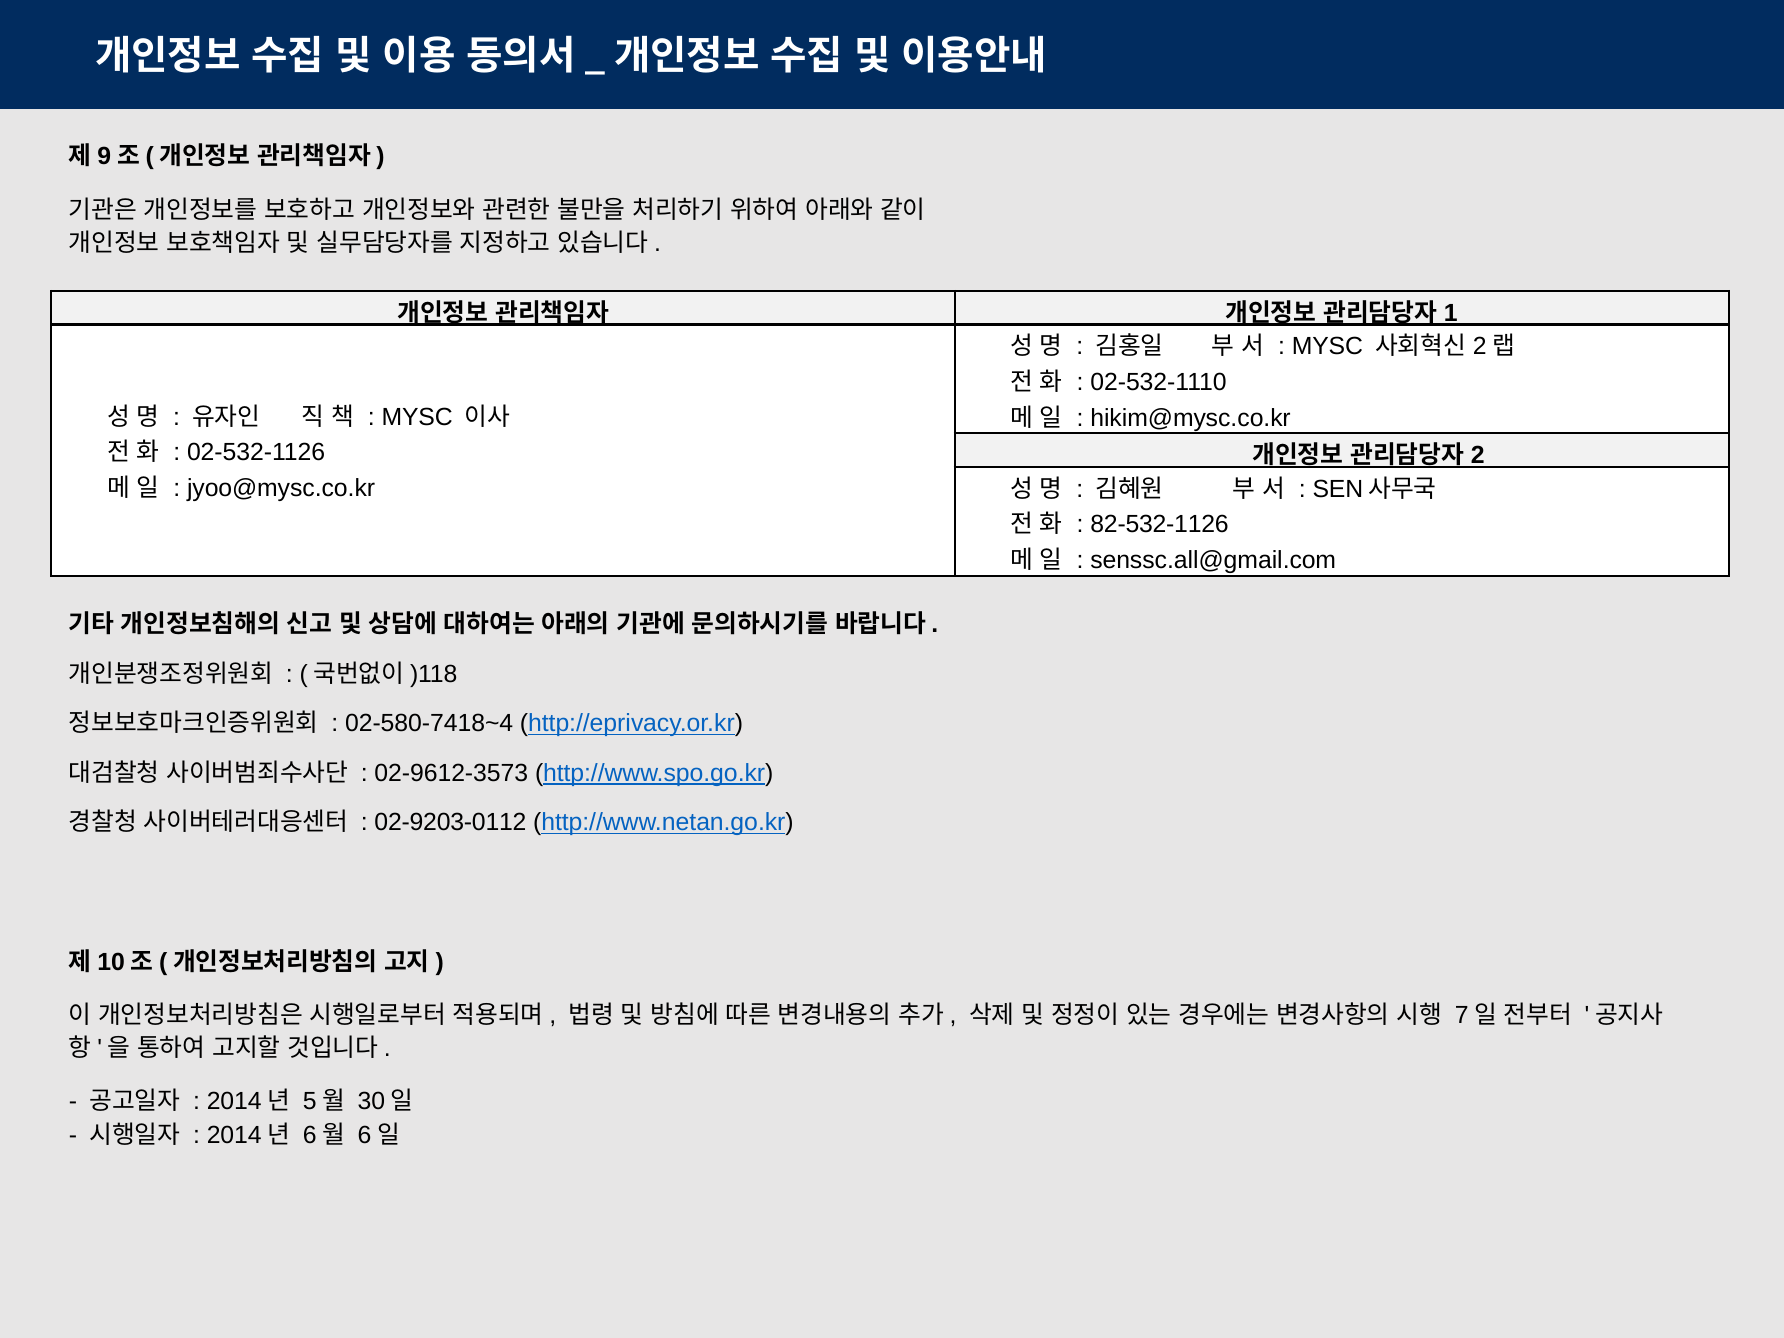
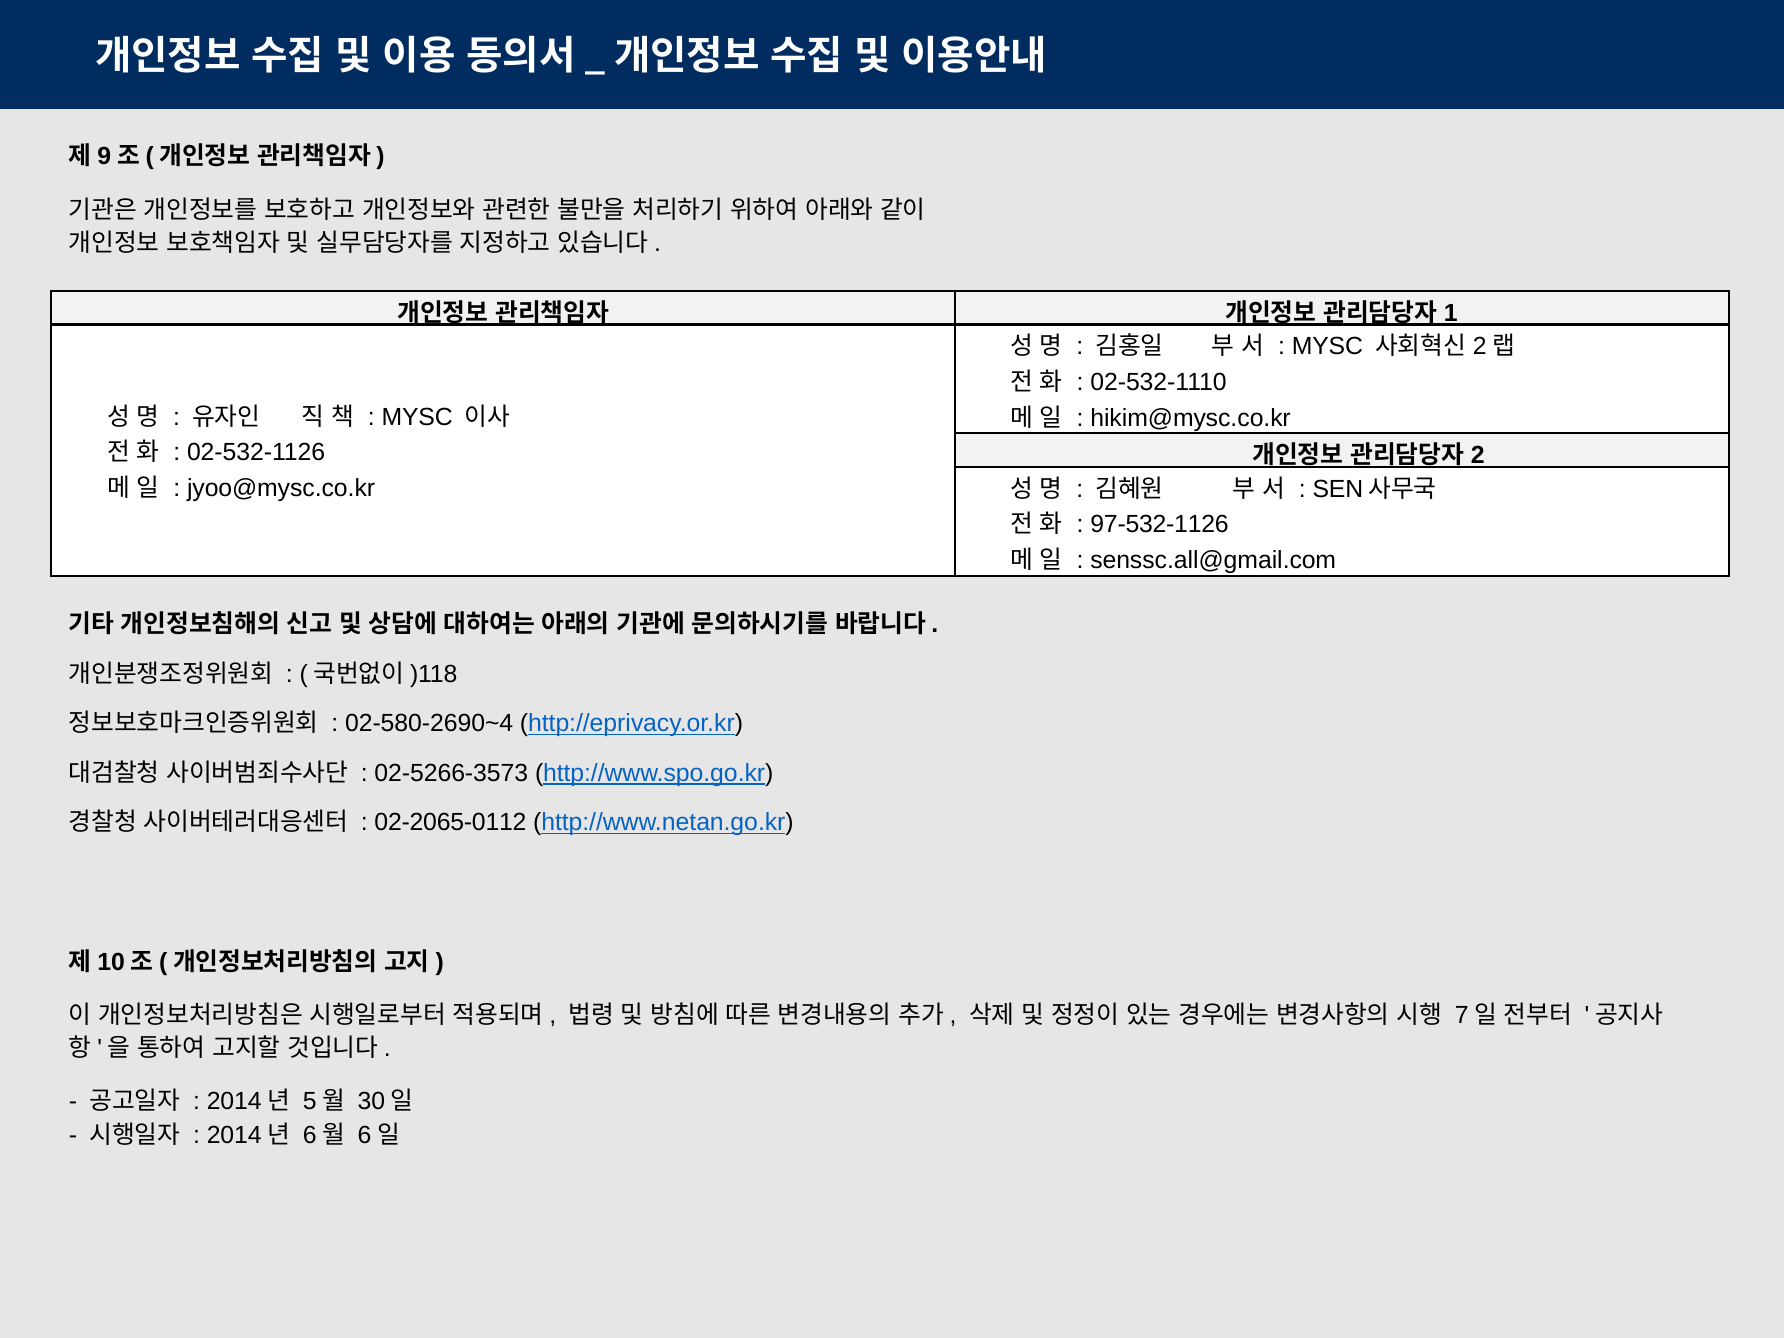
82-532-1126: 82-532-1126 -> 97-532-1126
02-580-7418~4: 02-580-7418~4 -> 02-580-2690~4
02-9612-3573: 02-9612-3573 -> 02-5266-3573
02-9203-0112: 02-9203-0112 -> 02-2065-0112
